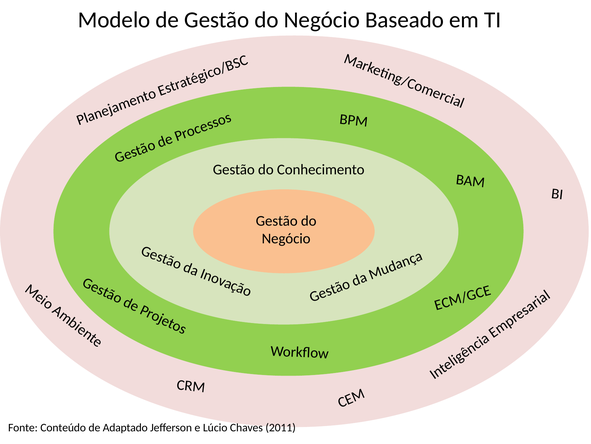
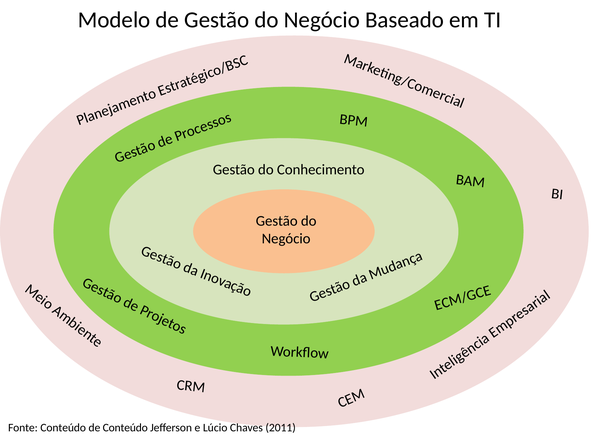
de Adaptado: Adaptado -> Conteúdo
